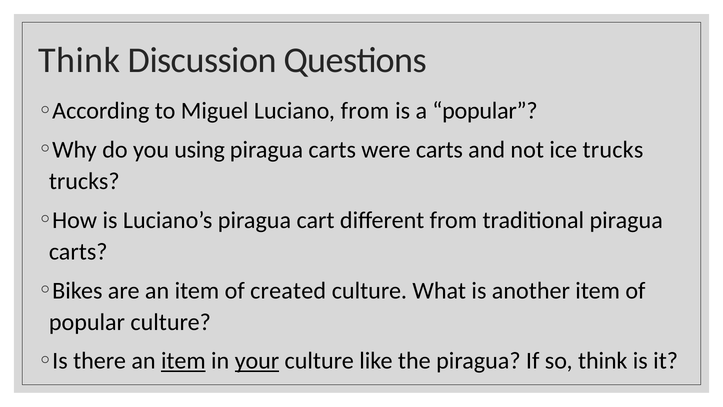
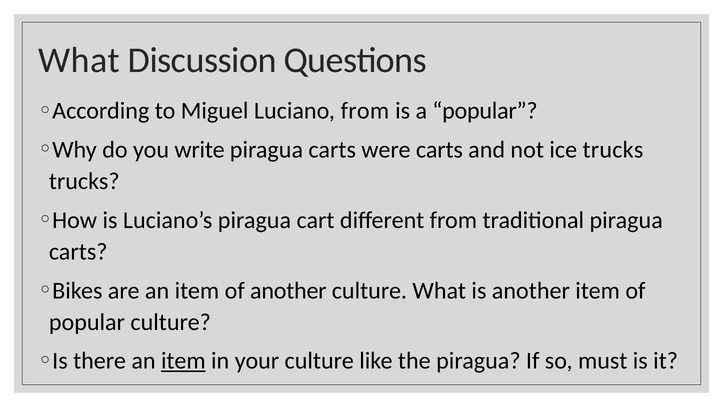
Think at (79, 60): Think -> What
using: using -> write
of created: created -> another
your underline: present -> none
so think: think -> must
